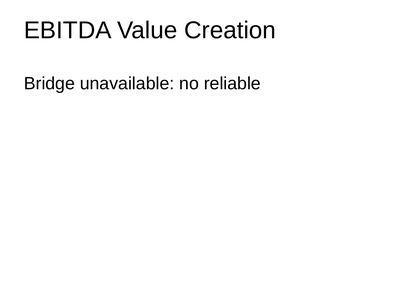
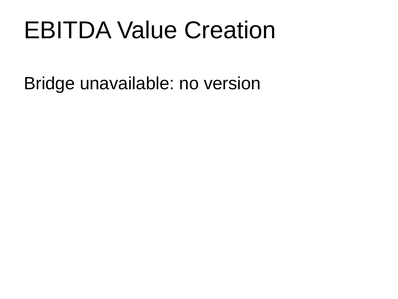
reliable: reliable -> version
